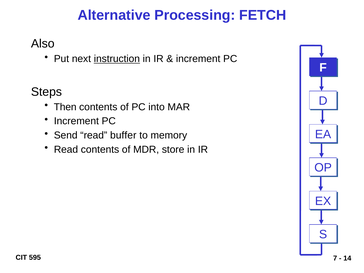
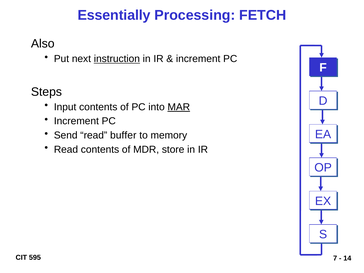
Alternative: Alternative -> Essentially
Then: Then -> Input
MAR underline: none -> present
